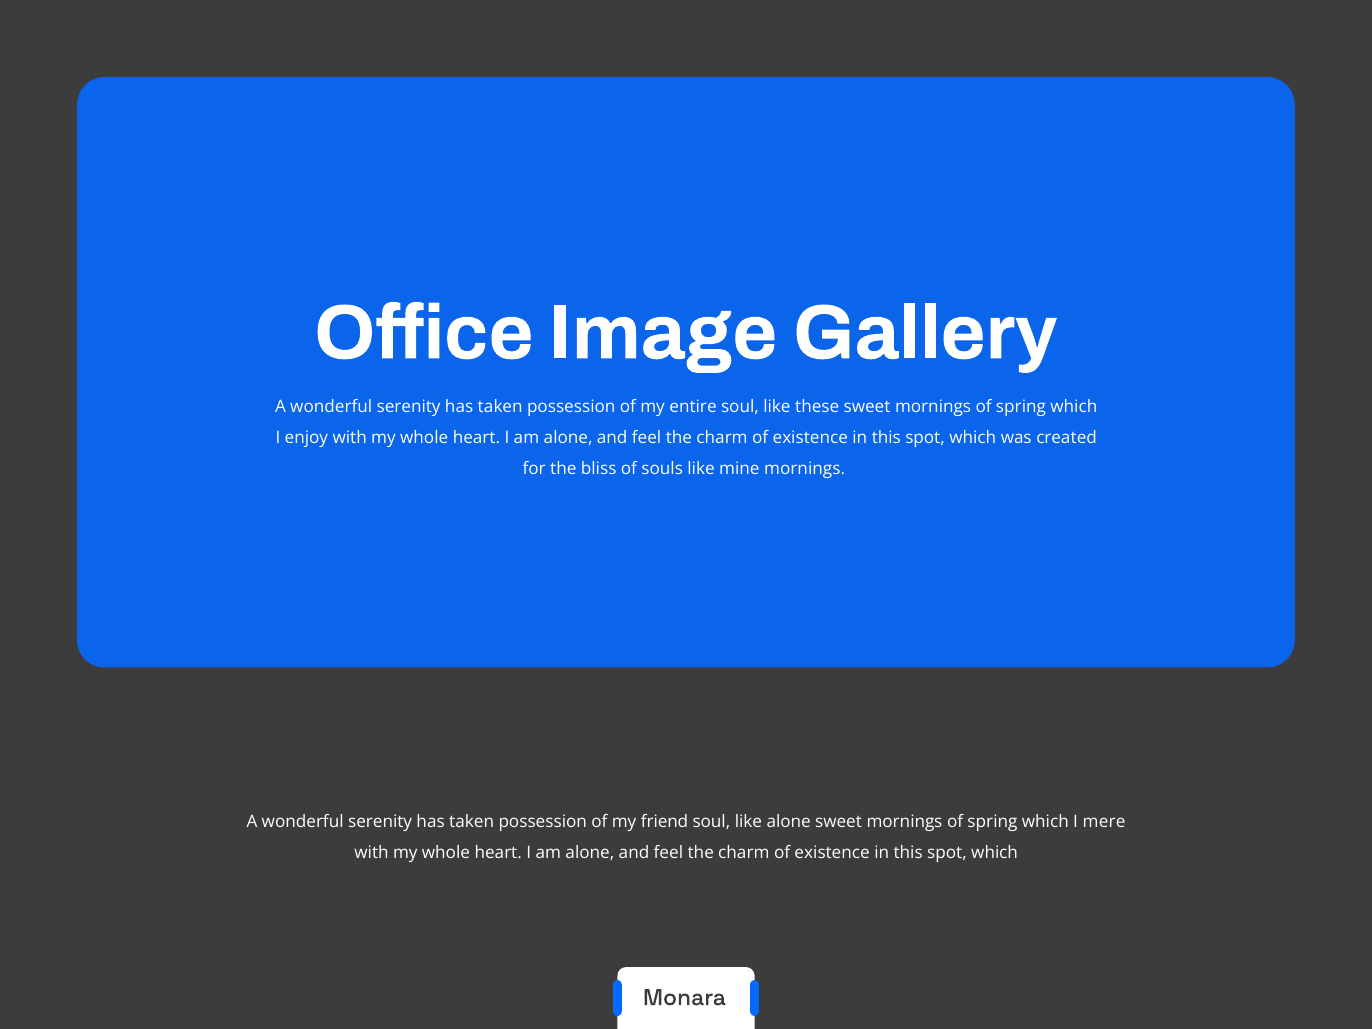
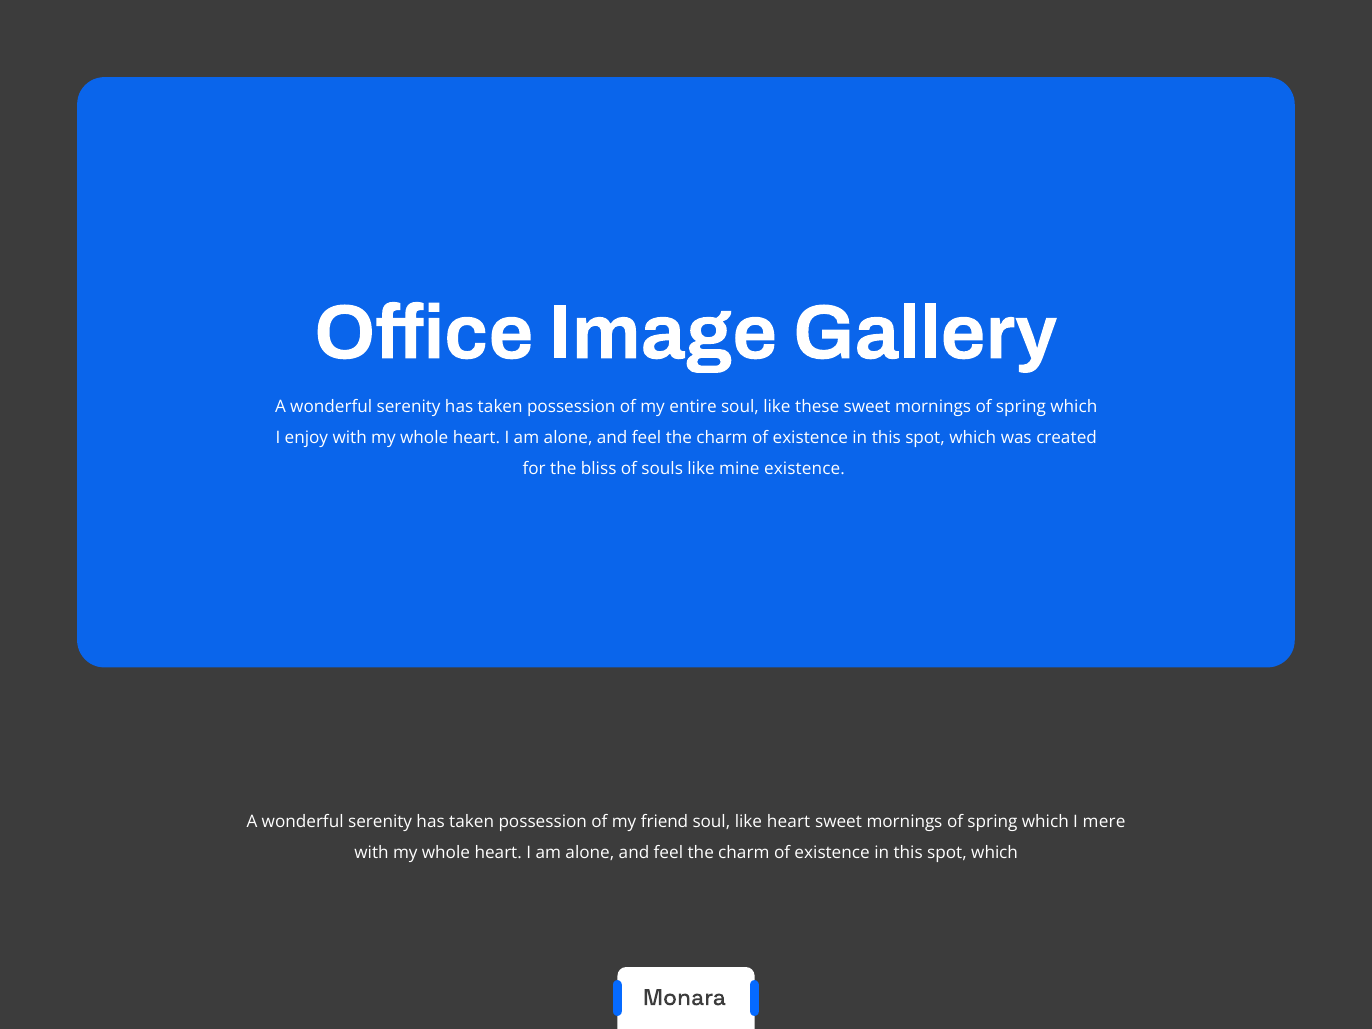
mine mornings: mornings -> existence
like alone: alone -> heart
